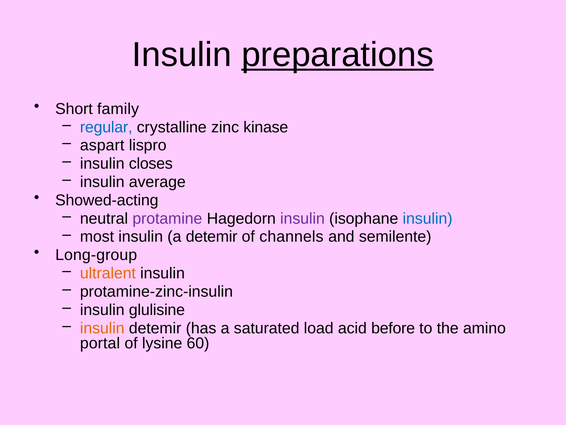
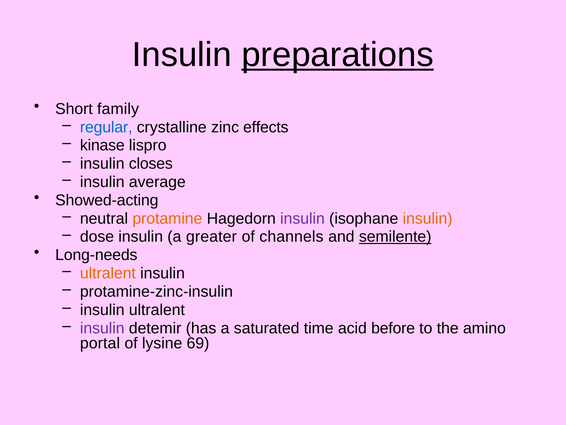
kinase: kinase -> effects
aspart: aspart -> kinase
protamine colour: purple -> orange
insulin at (428, 218) colour: blue -> orange
most: most -> dose
a detemir: detemir -> greater
semilente underline: none -> present
Long-group: Long-group -> Long-needs
insulin glulisine: glulisine -> ultralent
insulin at (102, 328) colour: orange -> purple
load: load -> time
60: 60 -> 69
